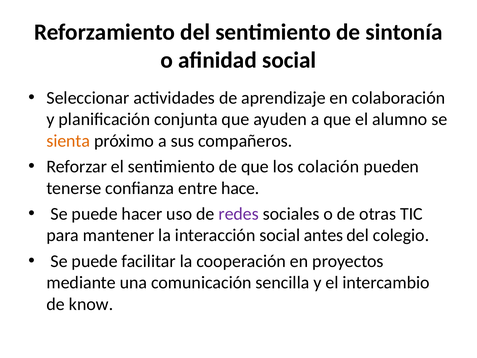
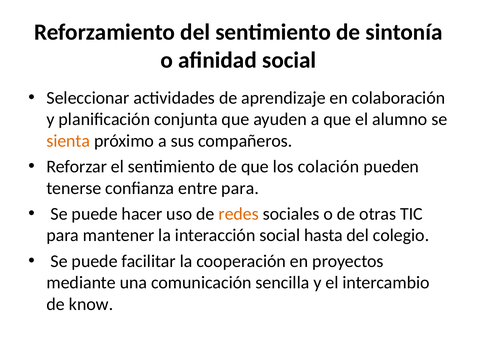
entre hace: hace -> para
redes colour: purple -> orange
antes: antes -> hasta
